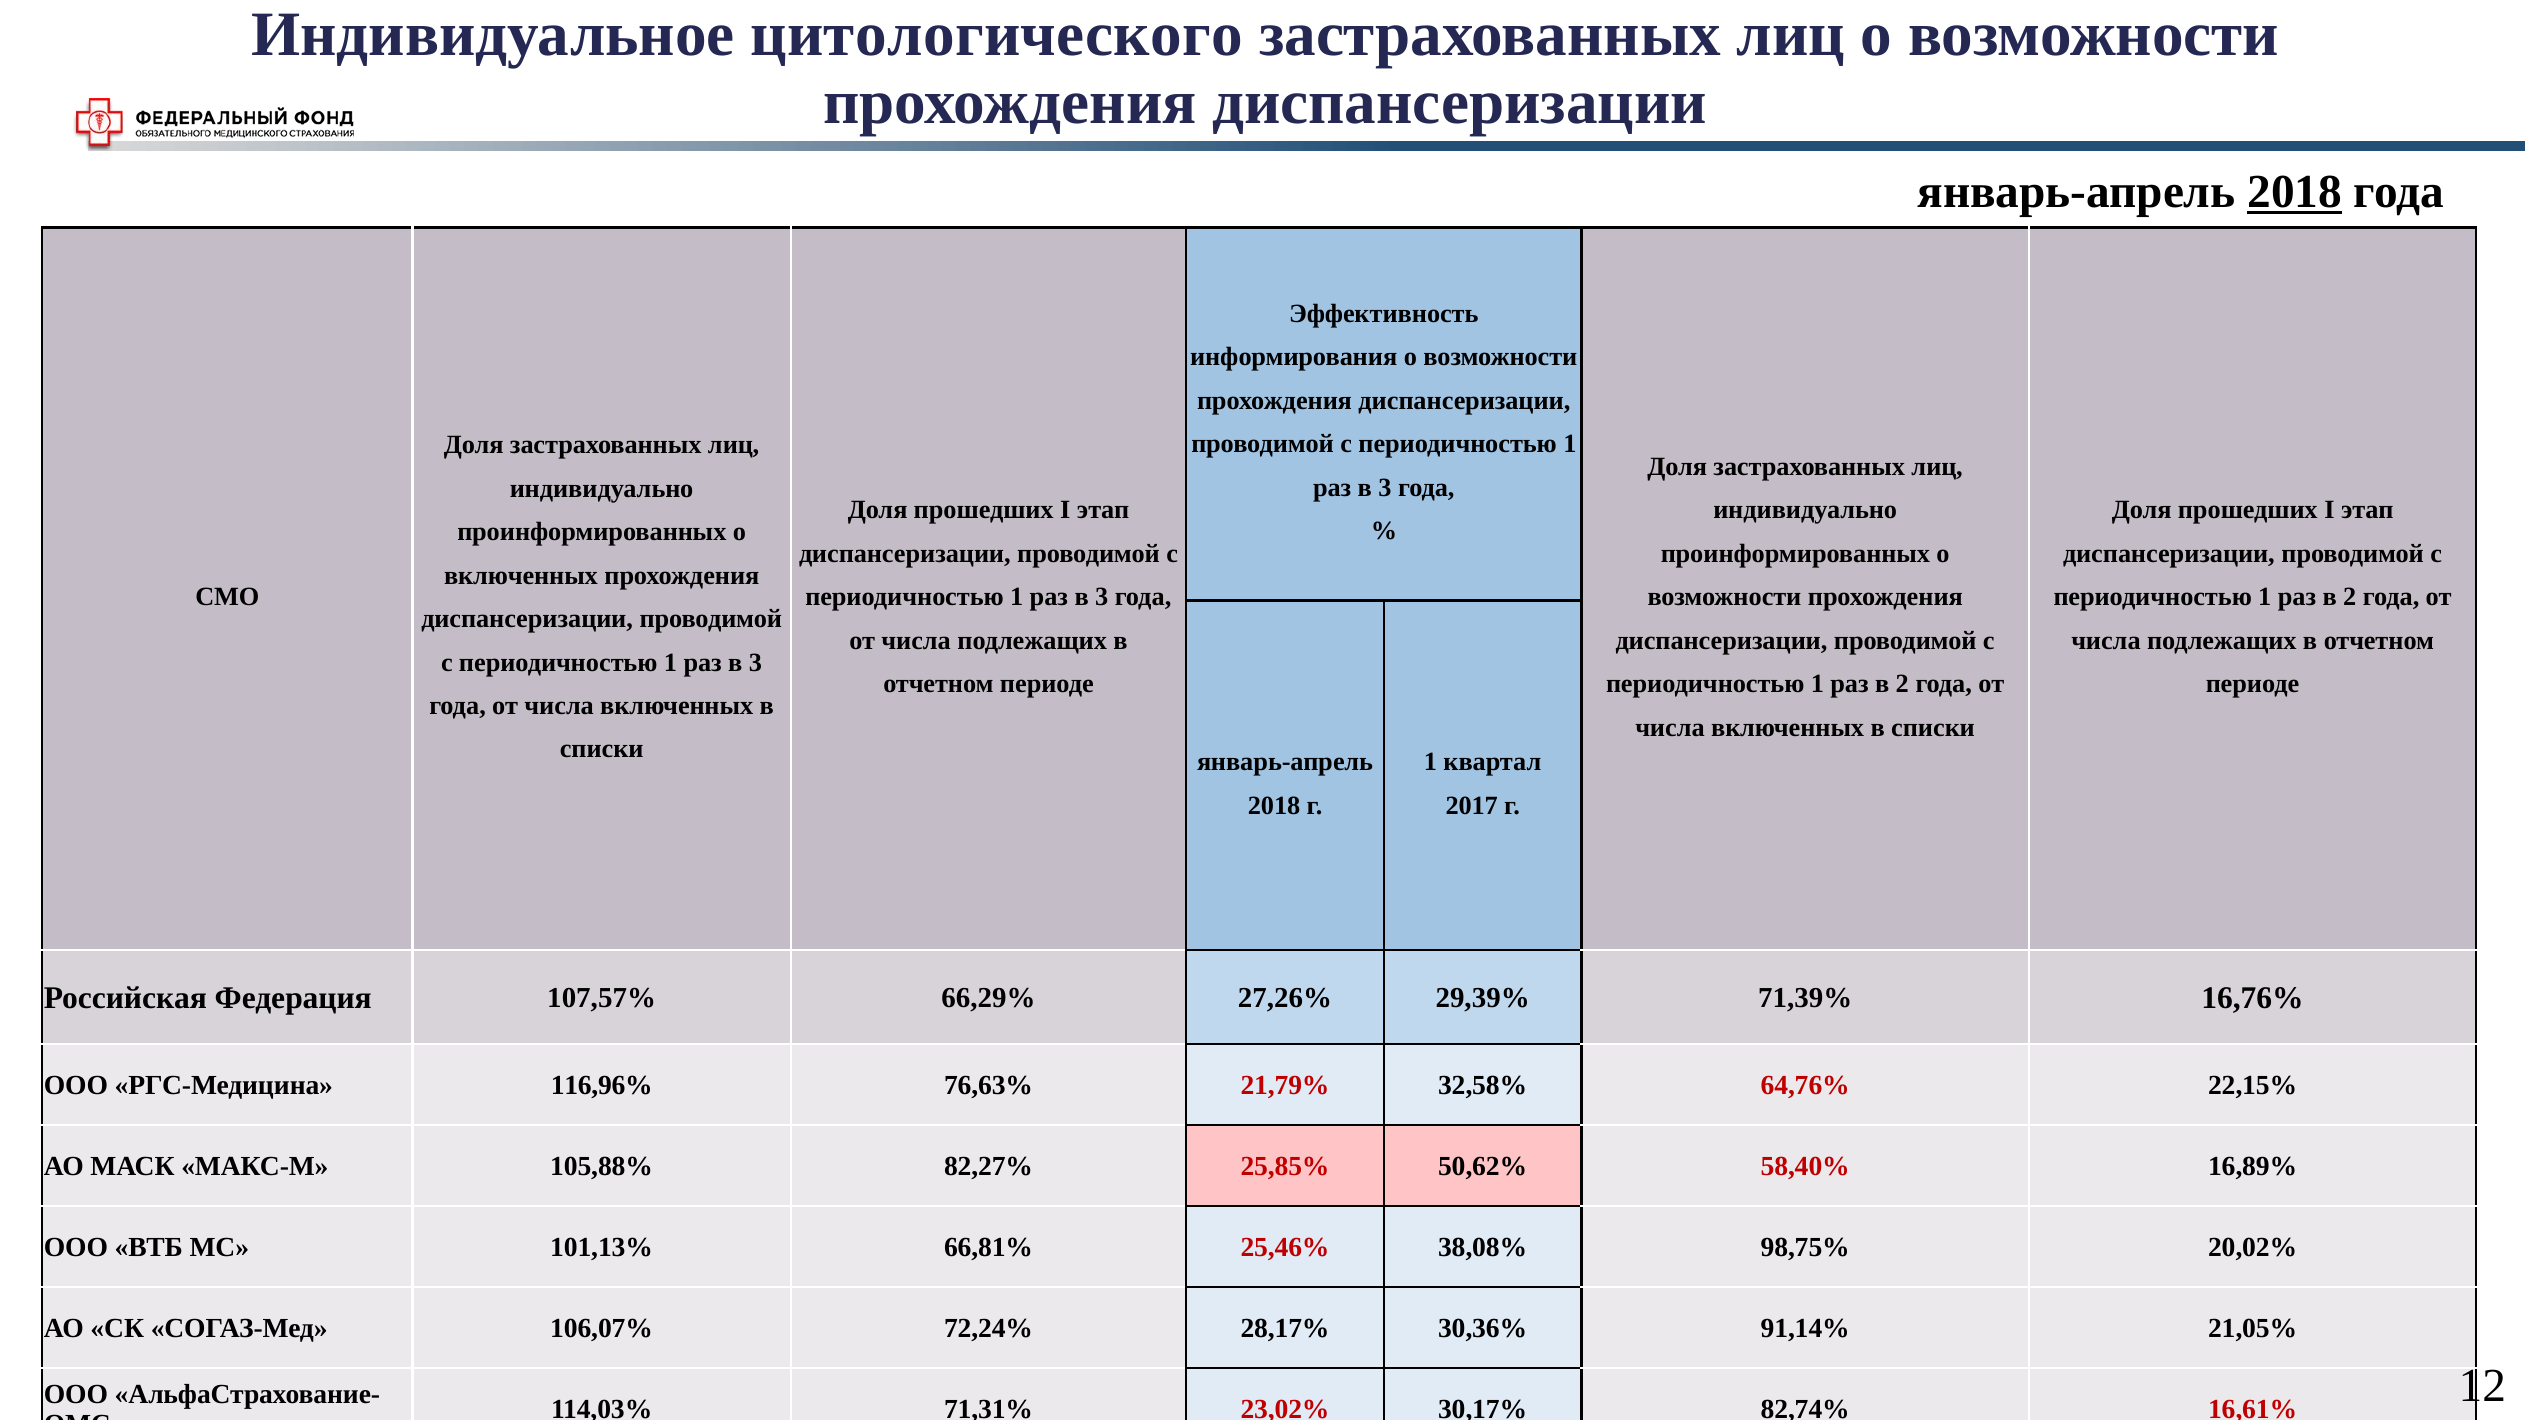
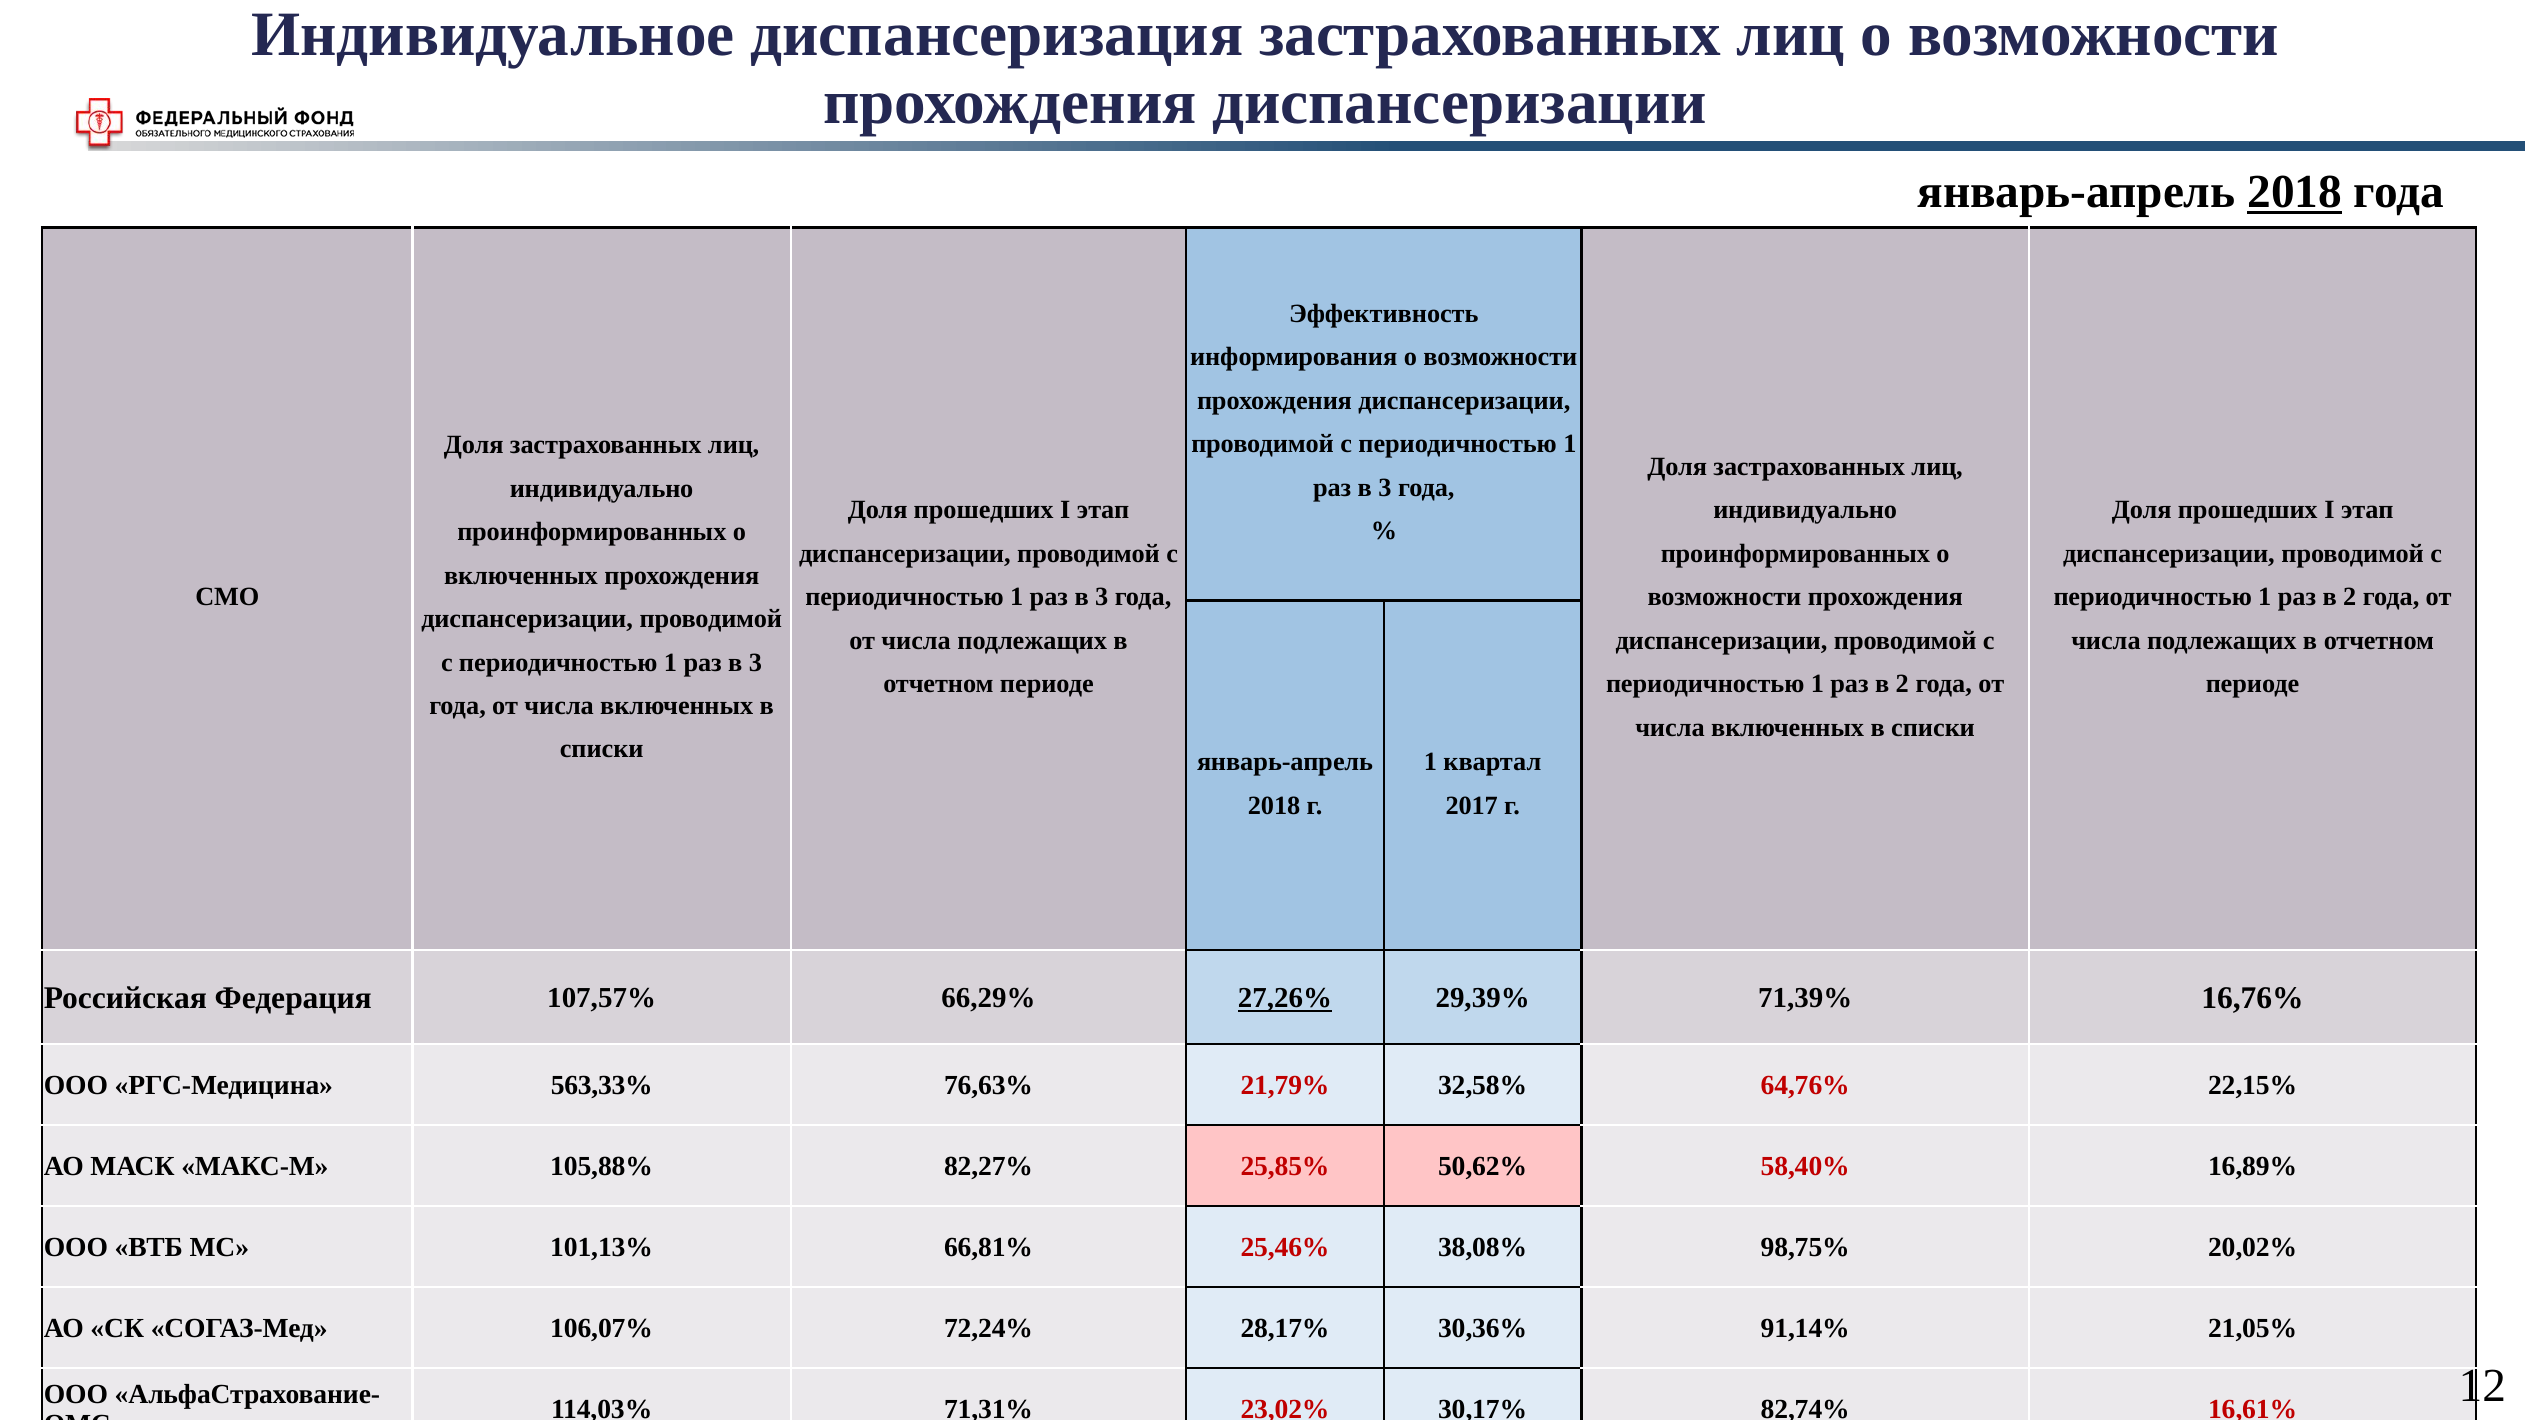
цитологического: цитологического -> диспансеризация
27,26% underline: none -> present
116,96%: 116,96% -> 563,33%
